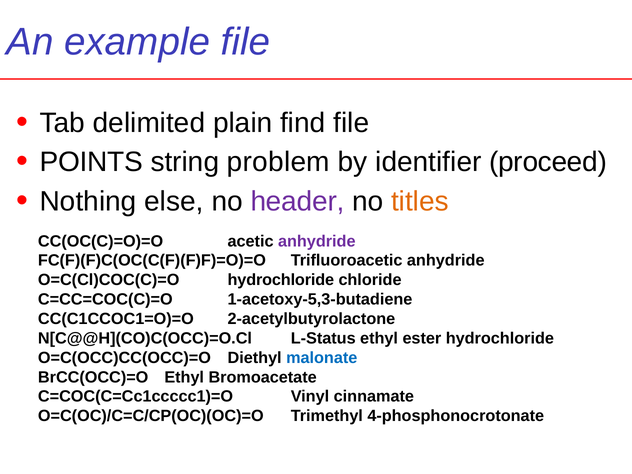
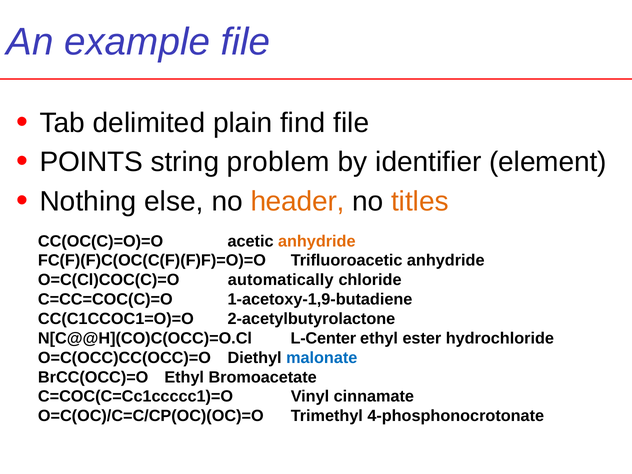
proceed: proceed -> element
header colour: purple -> orange
anhydride at (317, 241) colour: purple -> orange
O=C(Cl)COC(C)=O hydrochloride: hydrochloride -> automatically
1-acetoxy-5,3-butadiene: 1-acetoxy-5,3-butadiene -> 1-acetoxy-1,9-butadiene
L-Status: L-Status -> L-Center
